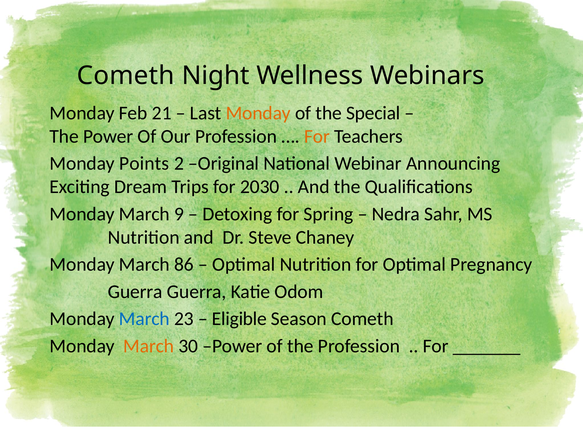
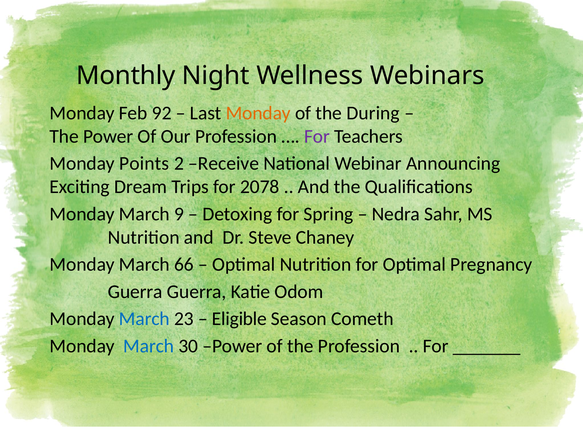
Cometh at (126, 76): Cometh -> Monthly
21: 21 -> 92
Special: Special -> During
For at (317, 136) colour: orange -> purple
Original: Original -> Receive
2030: 2030 -> 2078
86: 86 -> 66
March at (149, 346) colour: orange -> blue
